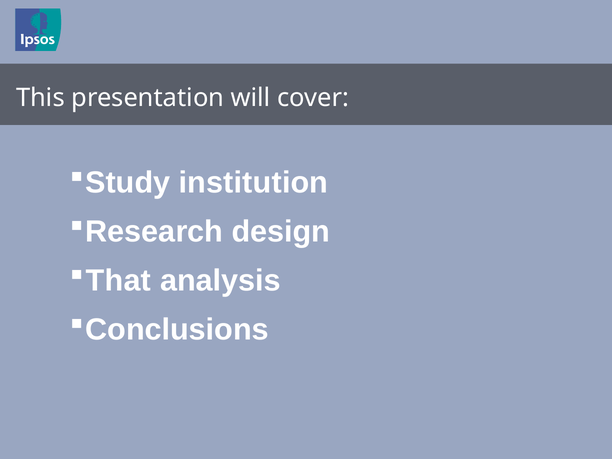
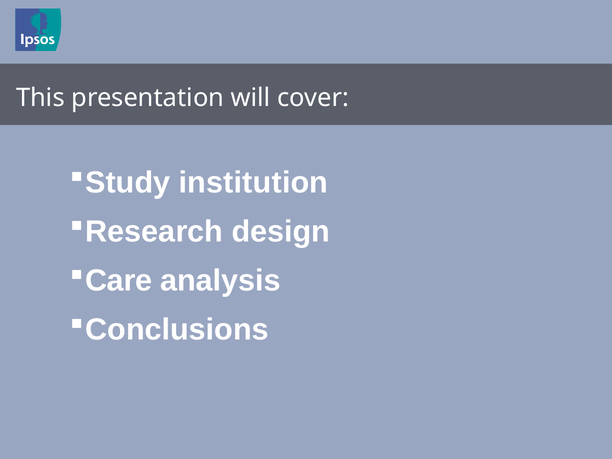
That: That -> Care
